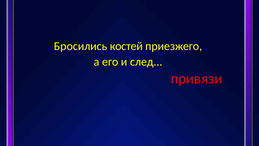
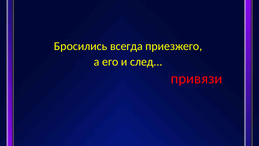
костей: костей -> всегда
